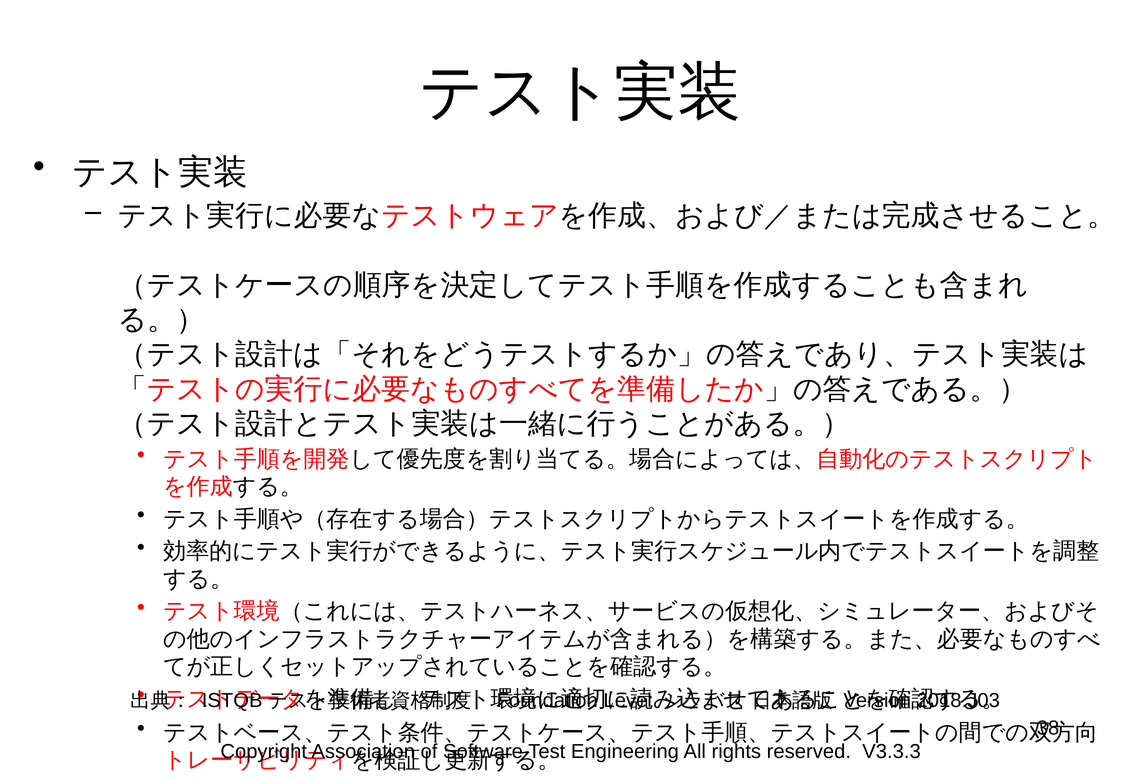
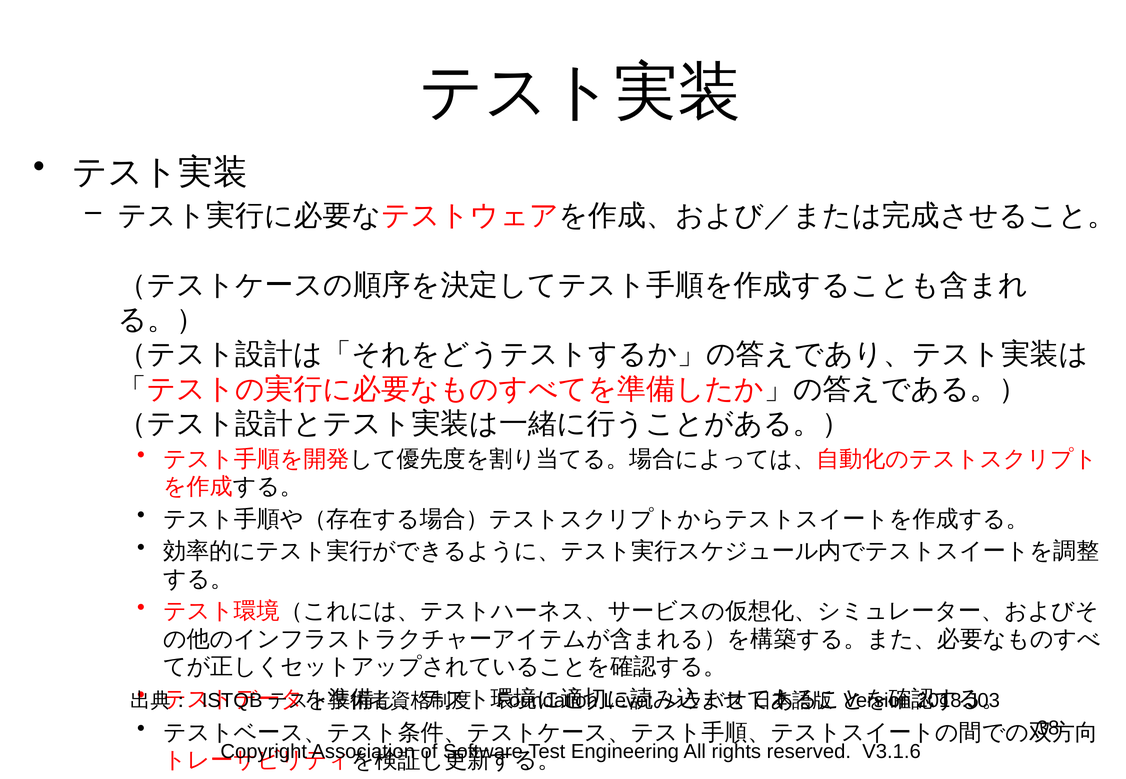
V3.3.3: V3.3.3 -> V3.1.6
